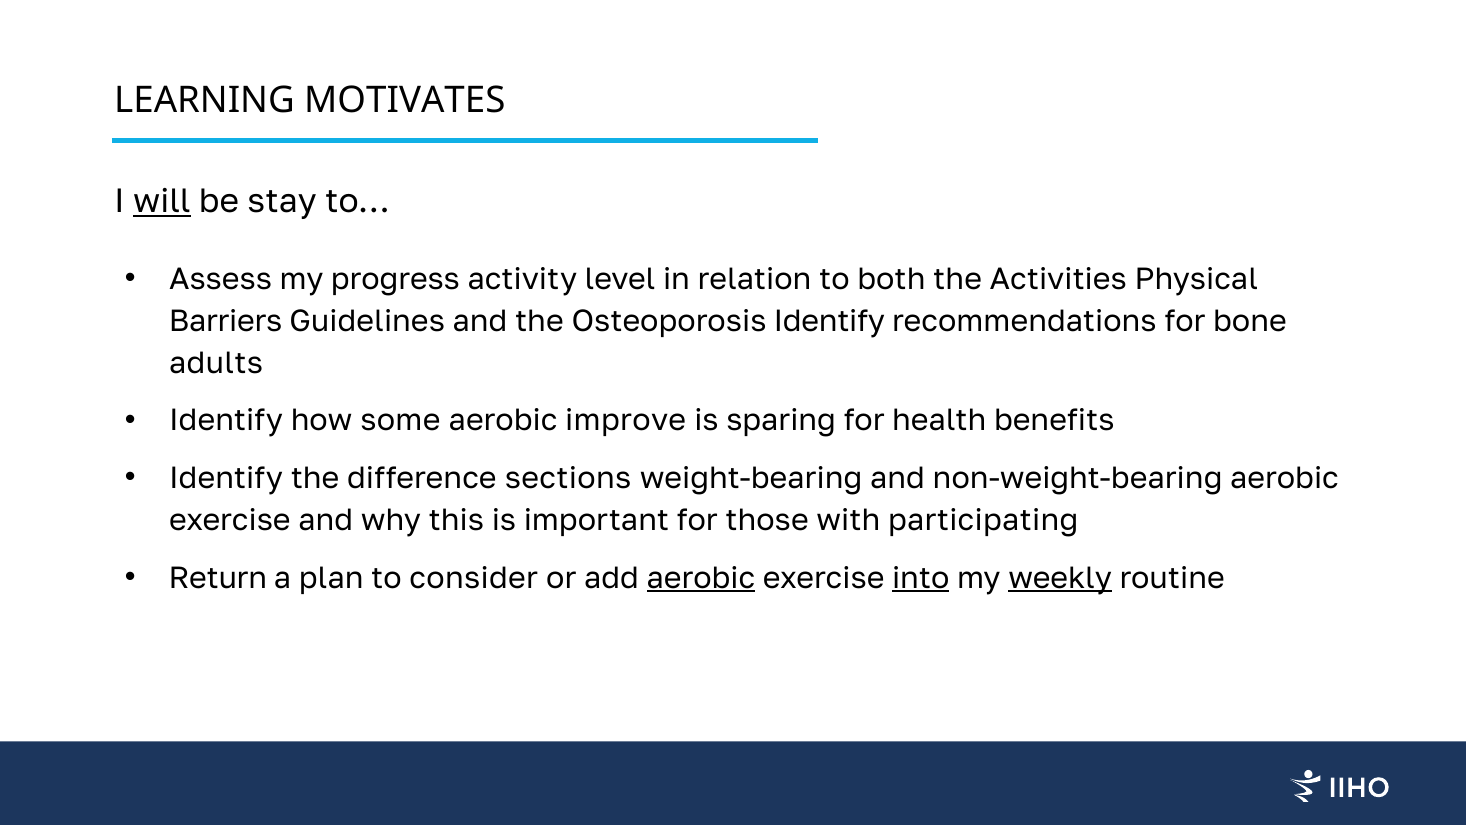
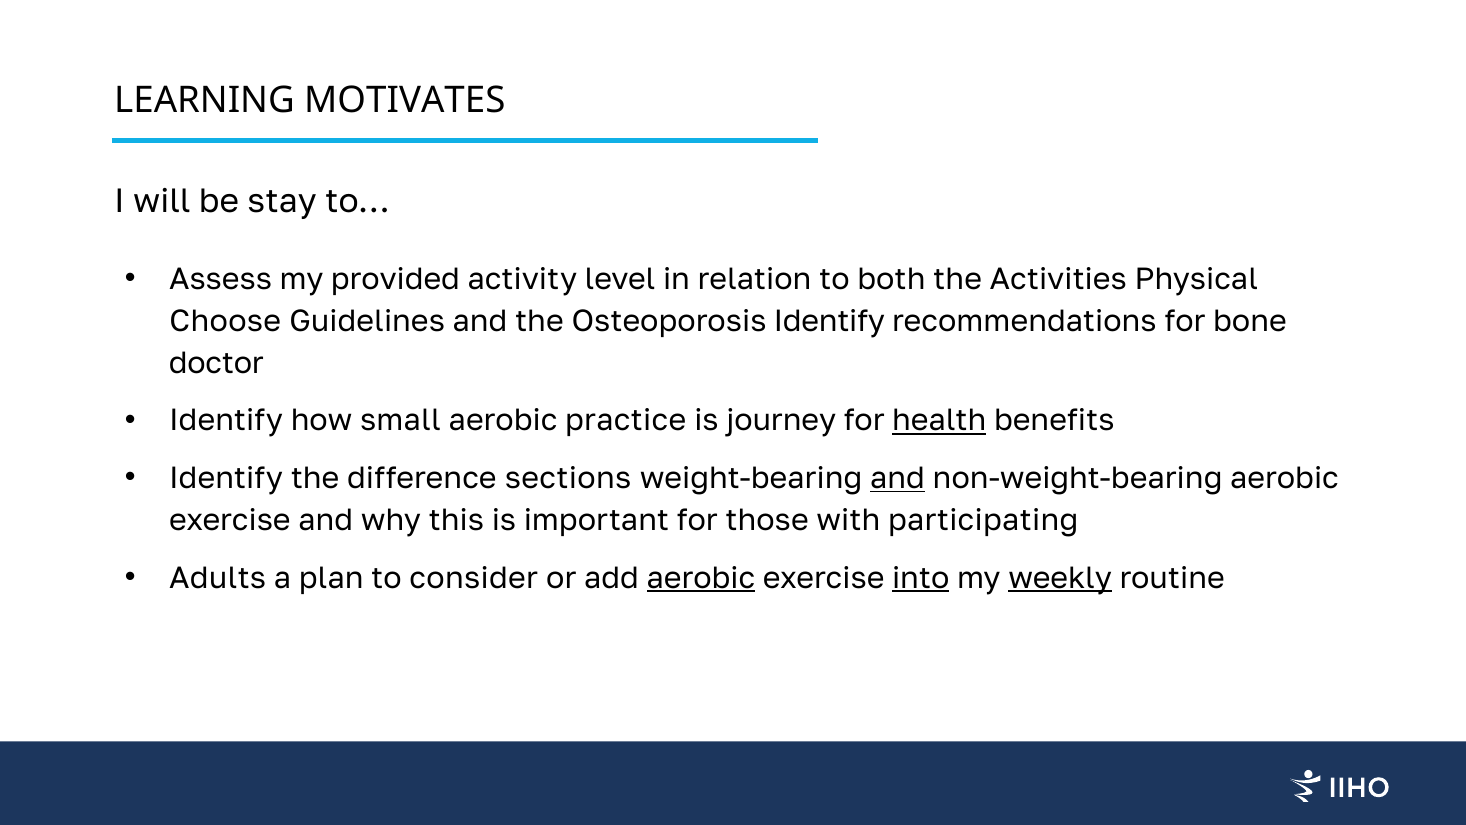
will underline: present -> none
progress: progress -> provided
Barriers: Barriers -> Choose
adults: adults -> doctor
some: some -> small
improve: improve -> practice
sparing: sparing -> journey
health underline: none -> present
and at (898, 478) underline: none -> present
Return: Return -> Adults
